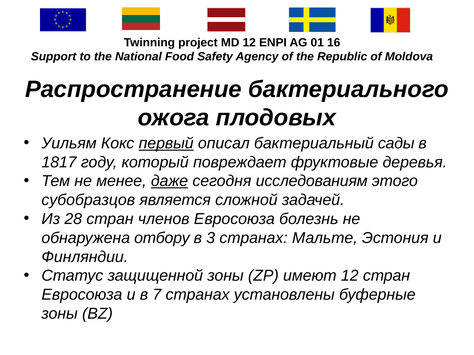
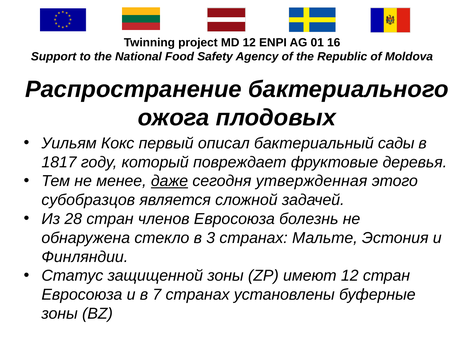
первый underline: present -> none
исследованиям: исследованиям -> утвержденная
отбору: отбору -> стекло
